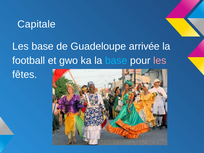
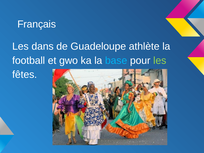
Capitale: Capitale -> Français
Les base: base -> dans
arrivée: arrivée -> athlète
les at (160, 60) colour: pink -> light green
